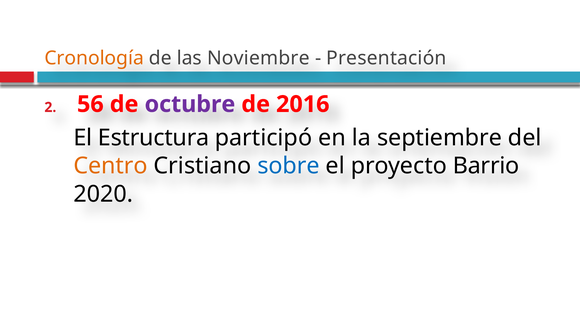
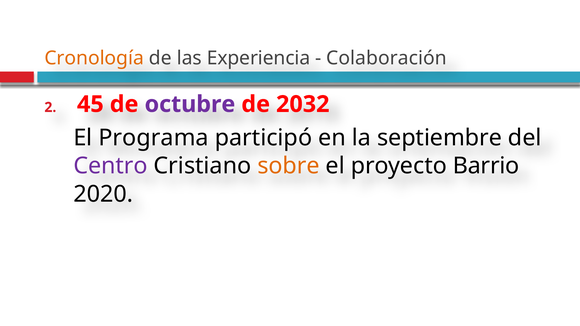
Noviembre: Noviembre -> Experiencia
Presentación: Presentación -> Colaboración
56: 56 -> 45
2016: 2016 -> 2032
Estructura: Estructura -> Programa
Centro colour: orange -> purple
sobre colour: blue -> orange
